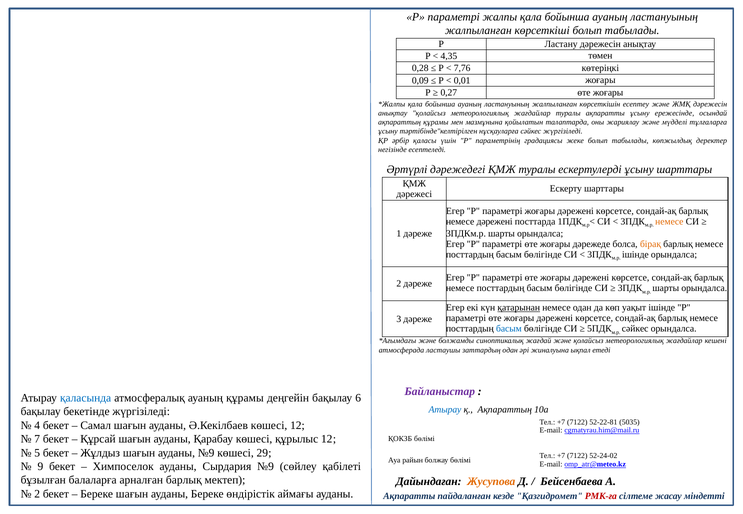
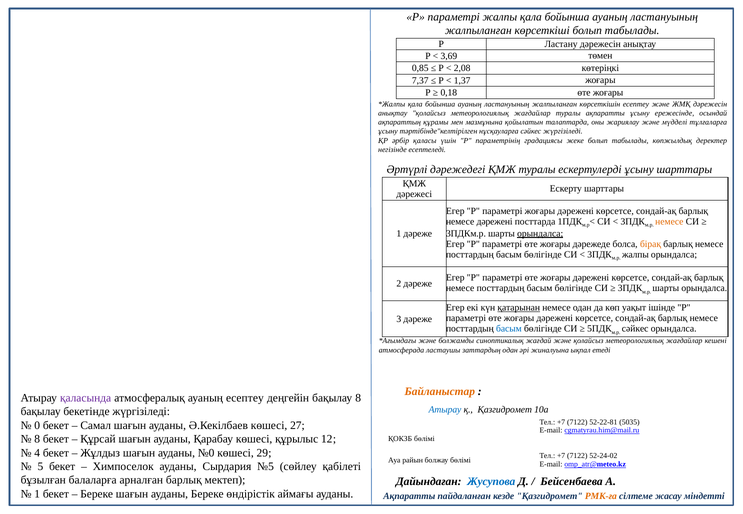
4,35: 4,35 -> 3,69
0,28: 0,28 -> 0,85
7,76: 7,76 -> 2,08
0,09: 0,09 -> 7,37
0,01: 0,01 -> 1,37
0,27: 0,27 -> 0,18
орындалса at (540, 234) underline: none -> present
ішінде at (635, 255): ішінде -> жалпы
Байланыстар colour: purple -> orange
қаласында colour: blue -> purple
ауаның құрамы: құрамы -> есептеу
бақылау 6: 6 -> 8
қ Ақпараттың: Ақпараттың -> Қазгидромет
4: 4 -> 0
көшесі 12: 12 -> 27
7 at (37, 439): 7 -> 8
5: 5 -> 4
ауданы №9: №9 -> №0
9: 9 -> 5
Сырдария №9: №9 -> №5
Жусупова colour: orange -> blue
2 at (37, 494): 2 -> 1
РМК-ға colour: red -> orange
